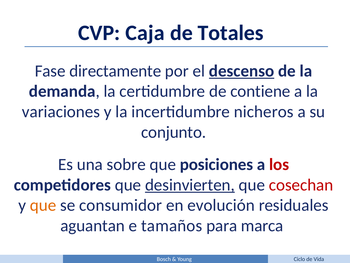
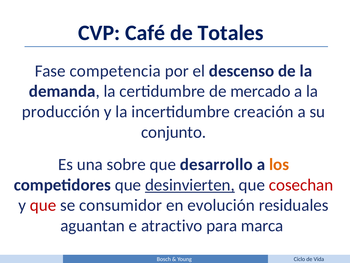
Caja: Caja -> Café
directamente: directamente -> competencia
descenso underline: present -> none
contiene: contiene -> mercado
variaciones: variaciones -> producción
nicheros: nicheros -> creación
posiciones: posiciones -> desarrollo
los colour: red -> orange
que at (43, 205) colour: orange -> red
tamaños: tamaños -> atractivo
